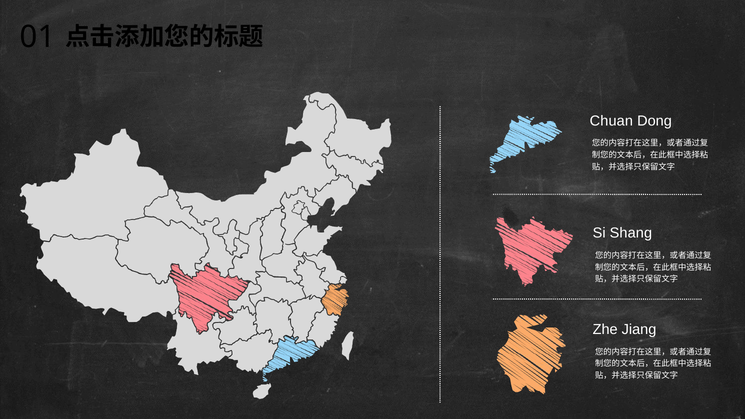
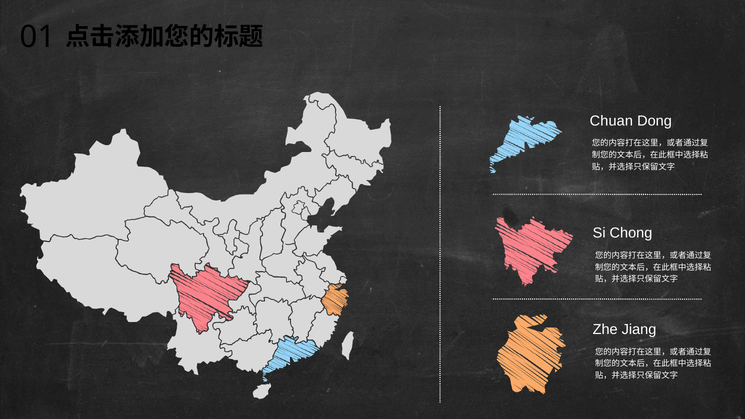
Shang: Shang -> Chong
